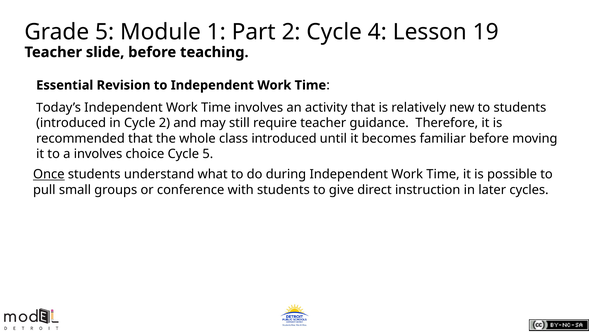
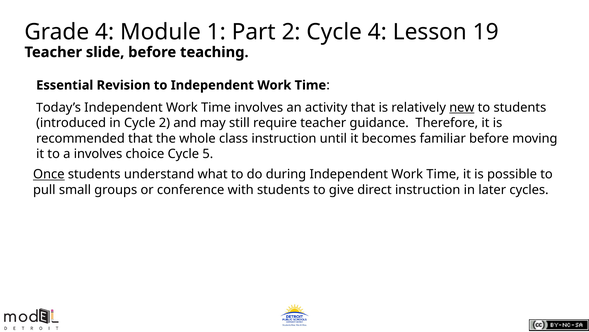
Grade 5: 5 -> 4
new underline: none -> present
class introduced: introduced -> instruction
